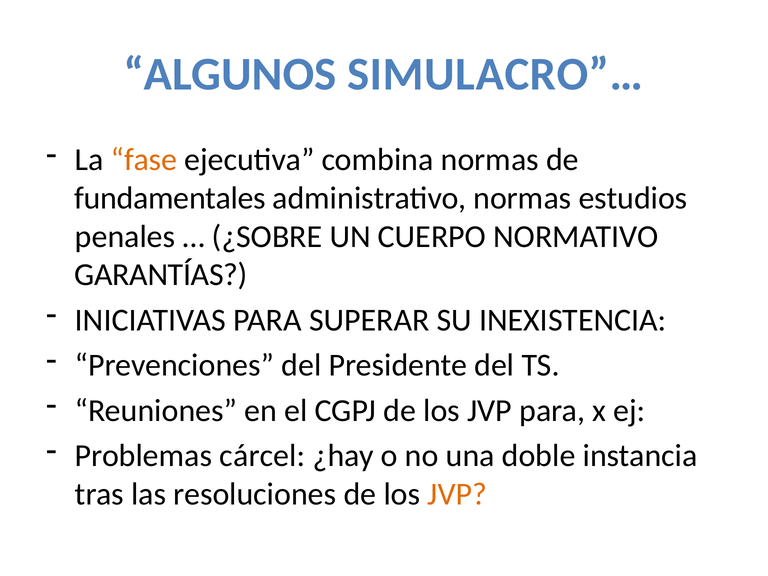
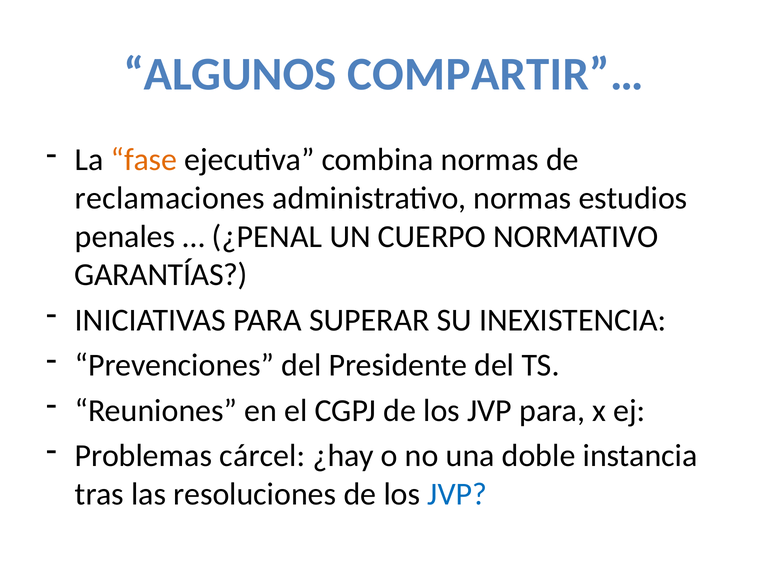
SIMULACRO”…: SIMULACRO”… -> COMPARTIR”…
fundamentales: fundamentales -> reclamaciones
¿SOBRE: ¿SOBRE -> ¿PENAL
JVP at (457, 494) colour: orange -> blue
